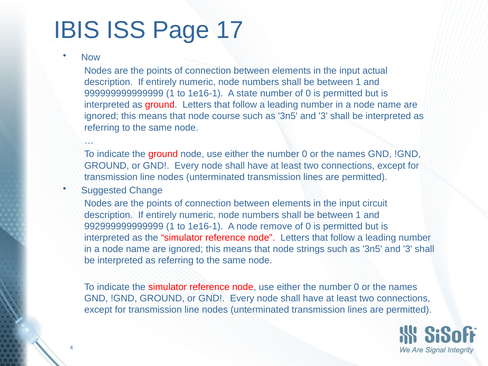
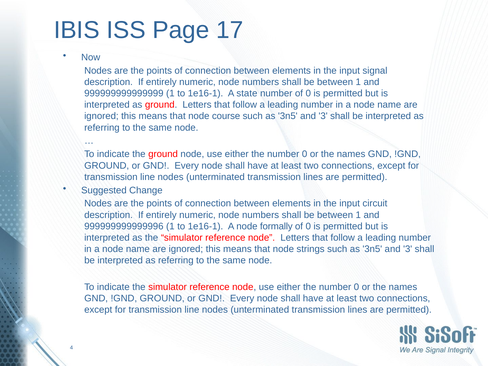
actual: actual -> signal
992999999999999: 992999999999999 -> 999999999999996
remove: remove -> formally
